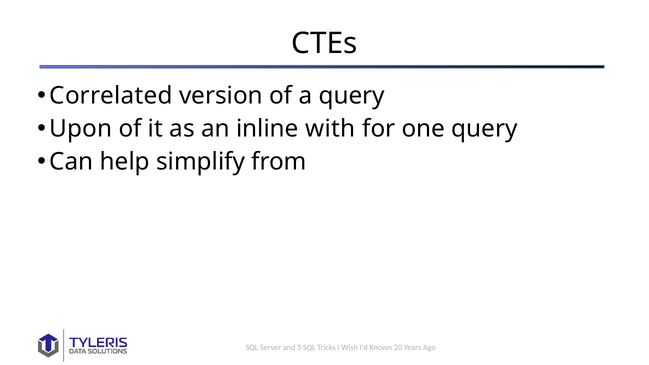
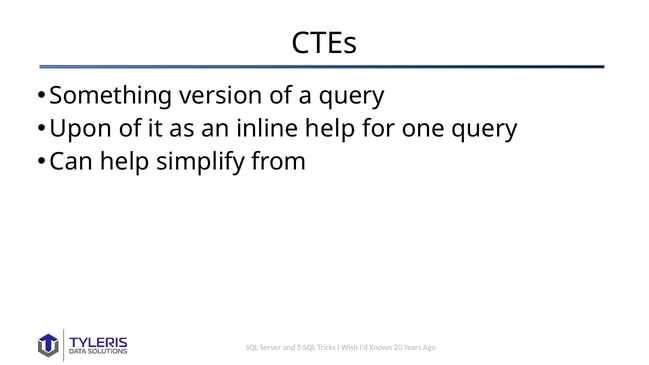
Correlated: Correlated -> Something
inline with: with -> help
